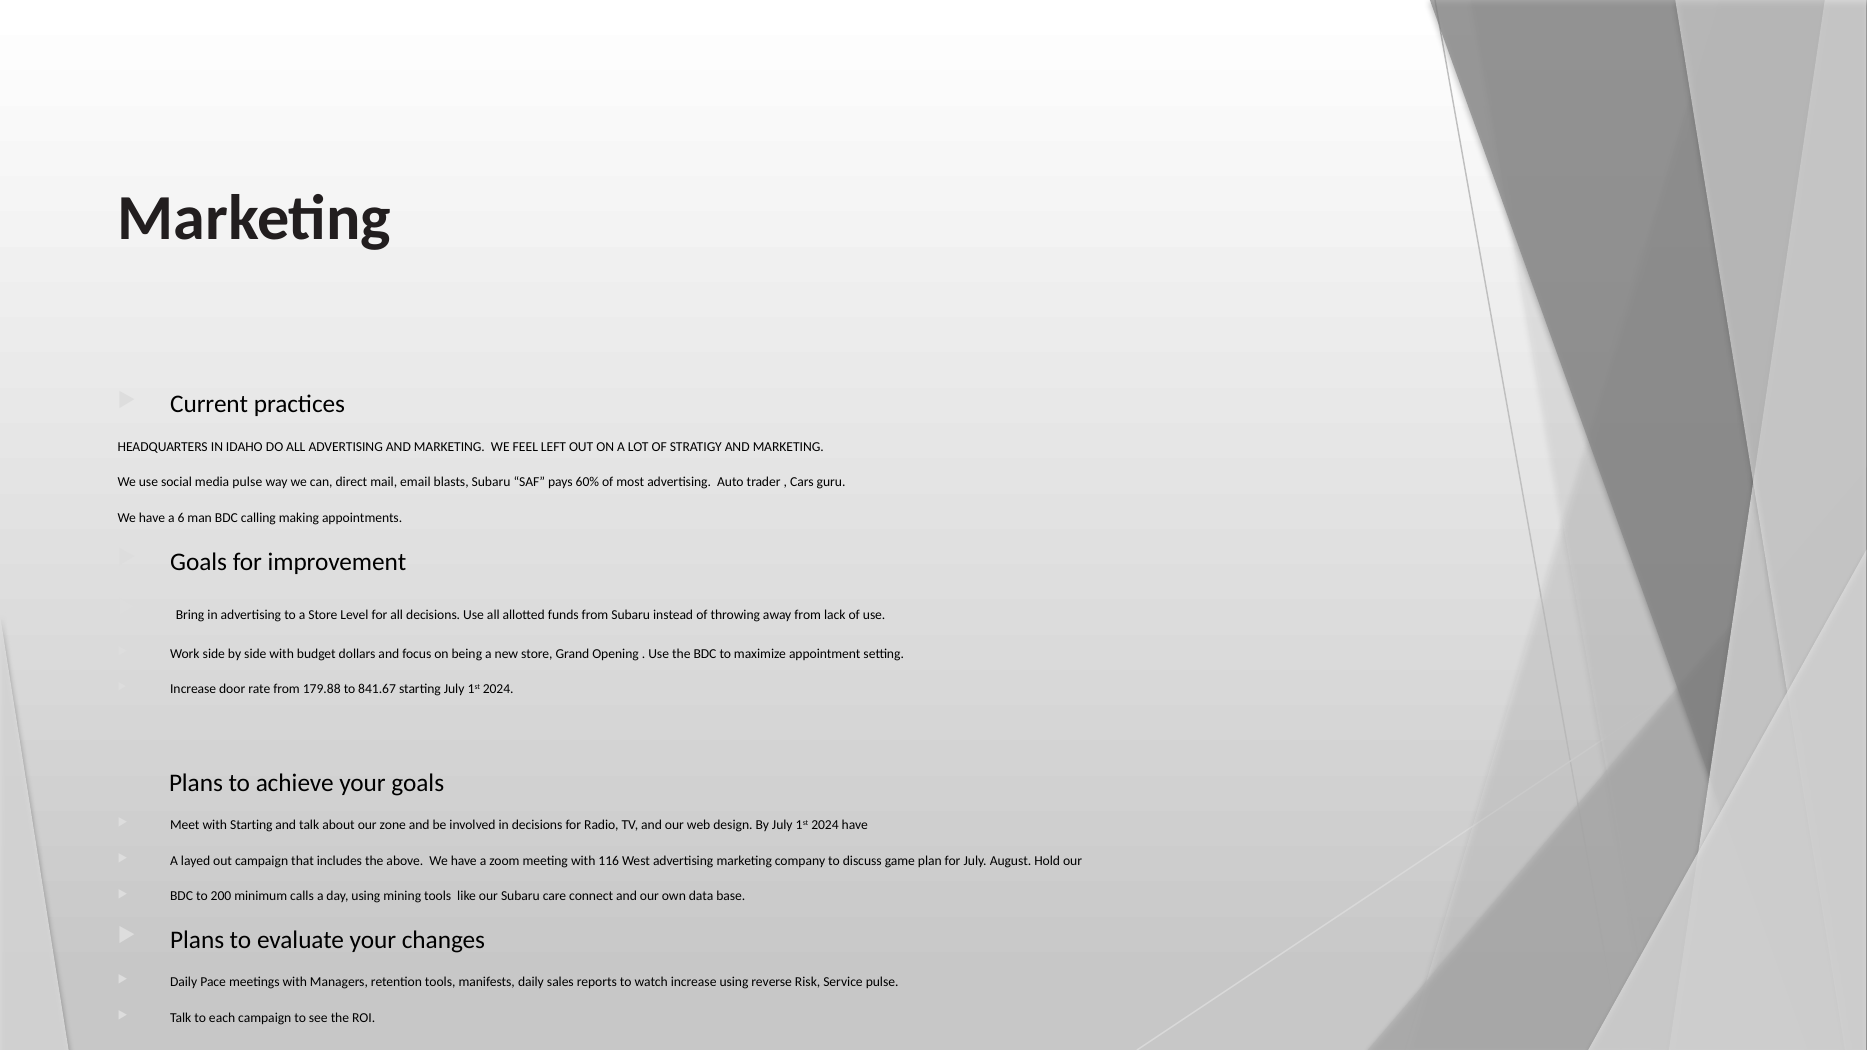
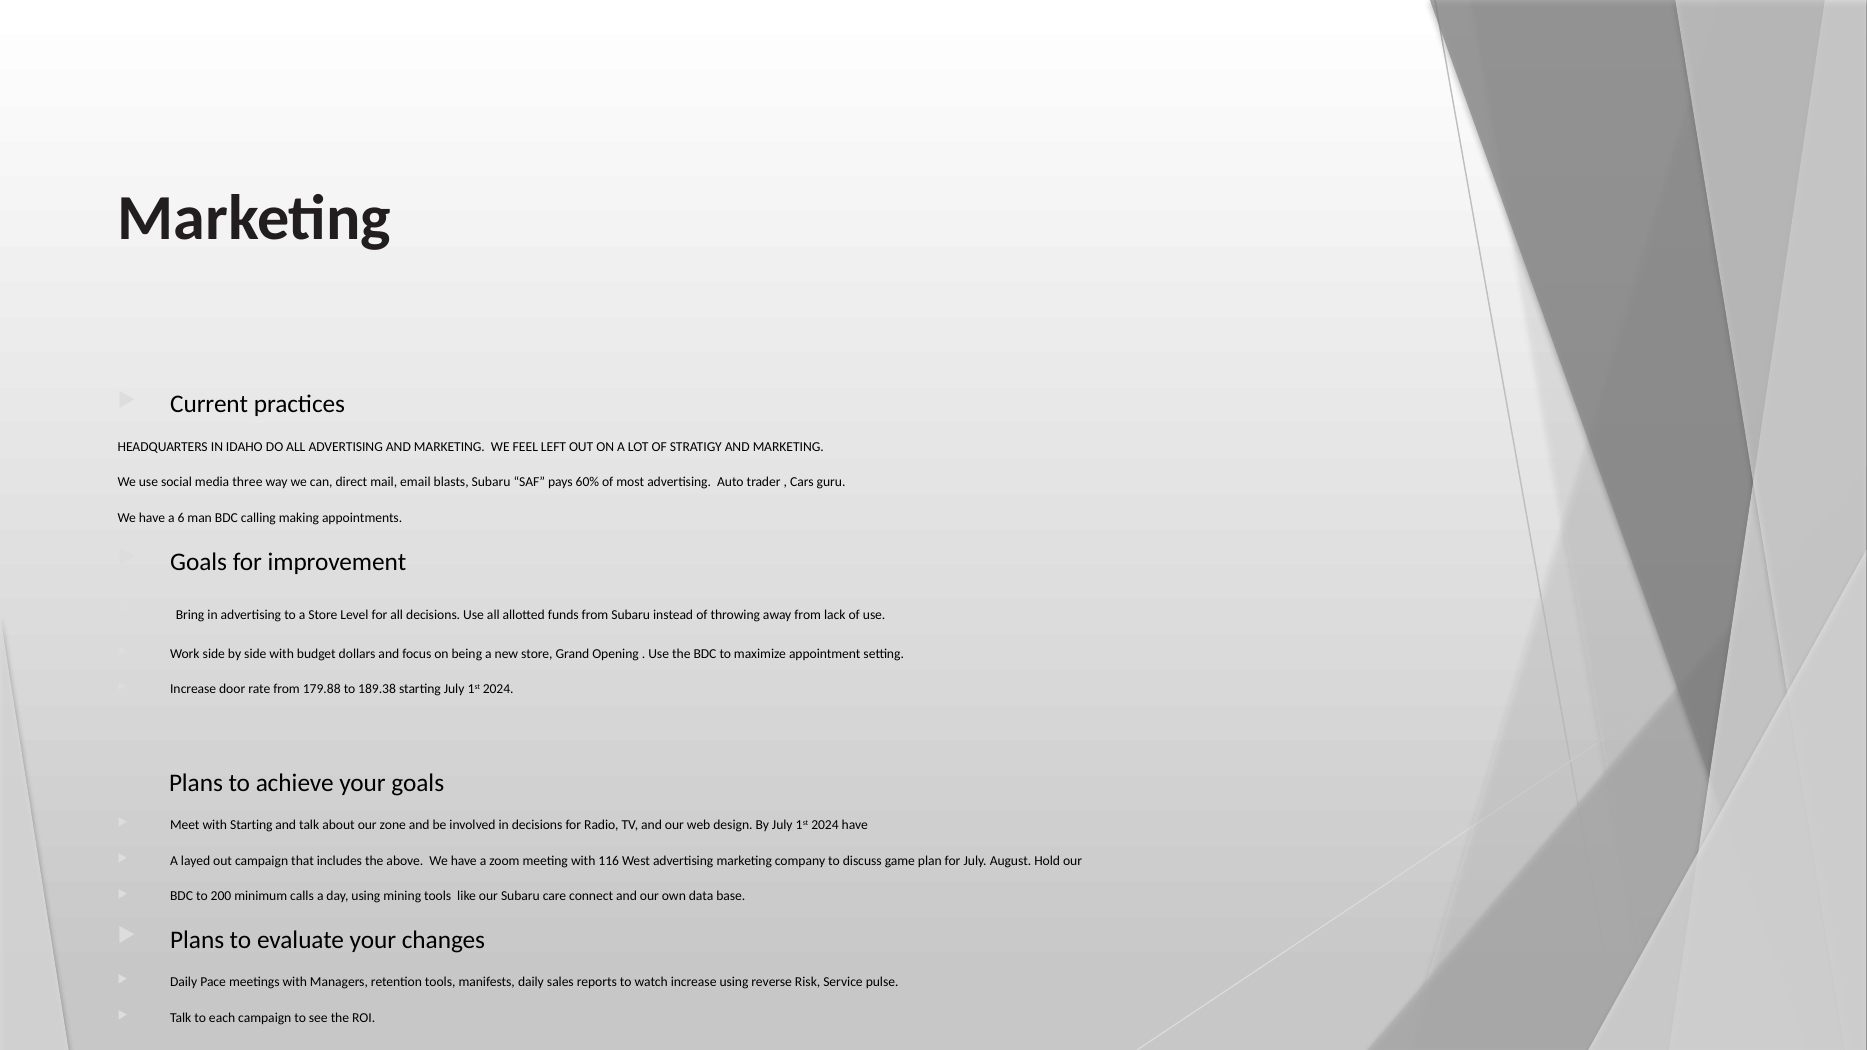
media pulse: pulse -> three
841.67: 841.67 -> 189.38
